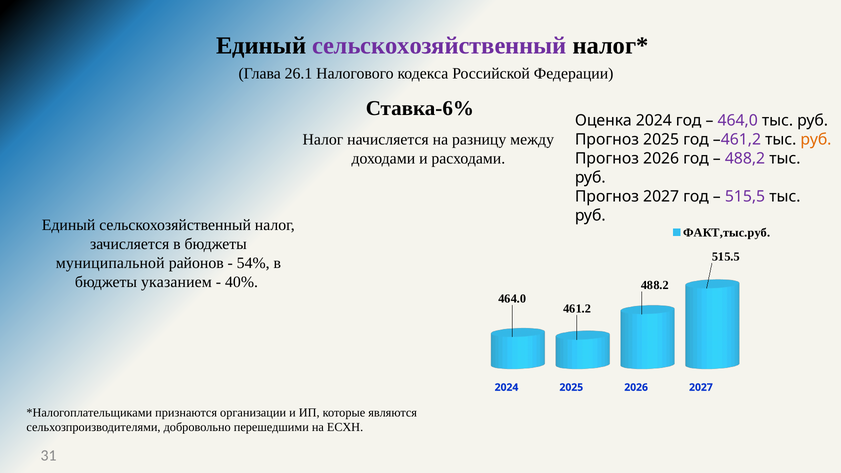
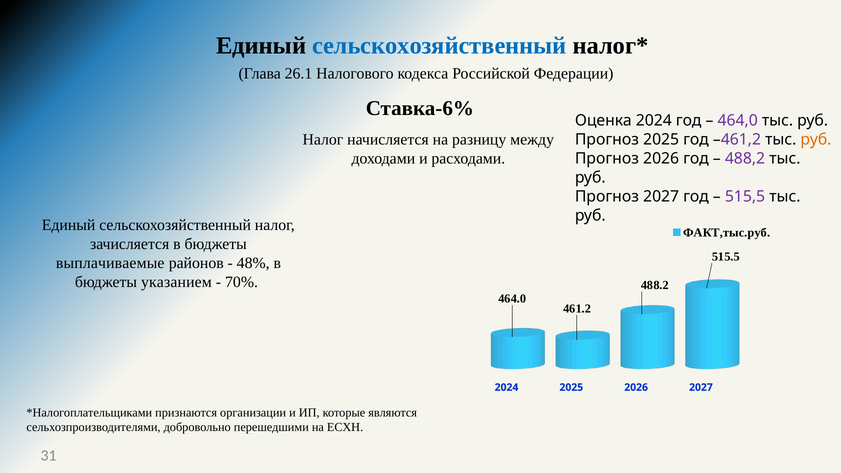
сельскохозяйственный at (439, 45) colour: purple -> blue
муниципальной: муниципальной -> выплачиваемые
54%: 54% -> 48%
40%: 40% -> 70%
